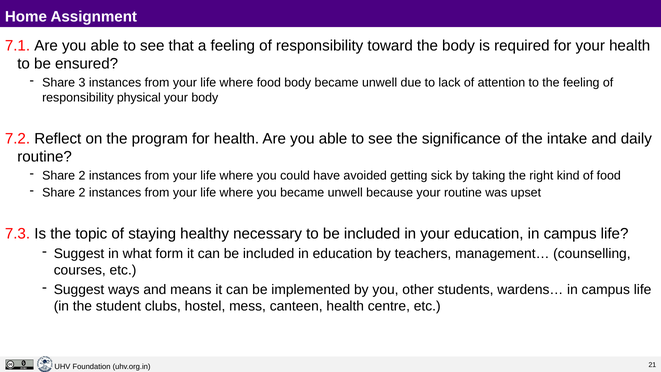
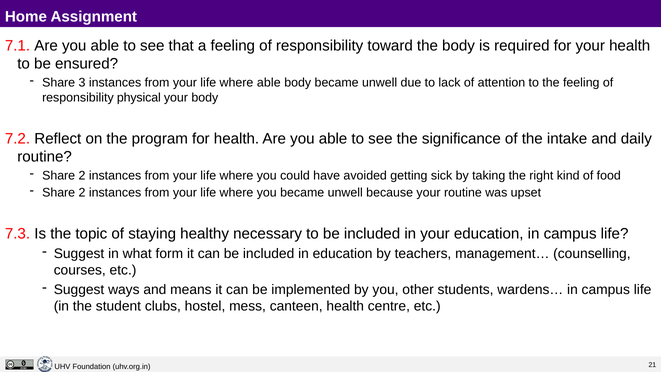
where food: food -> able
